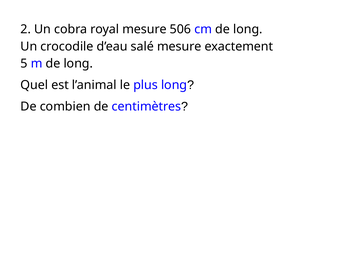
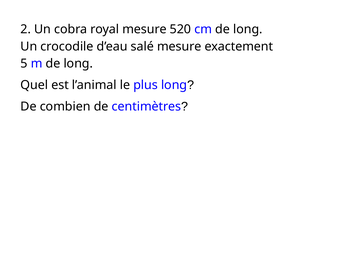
506: 506 -> 520
